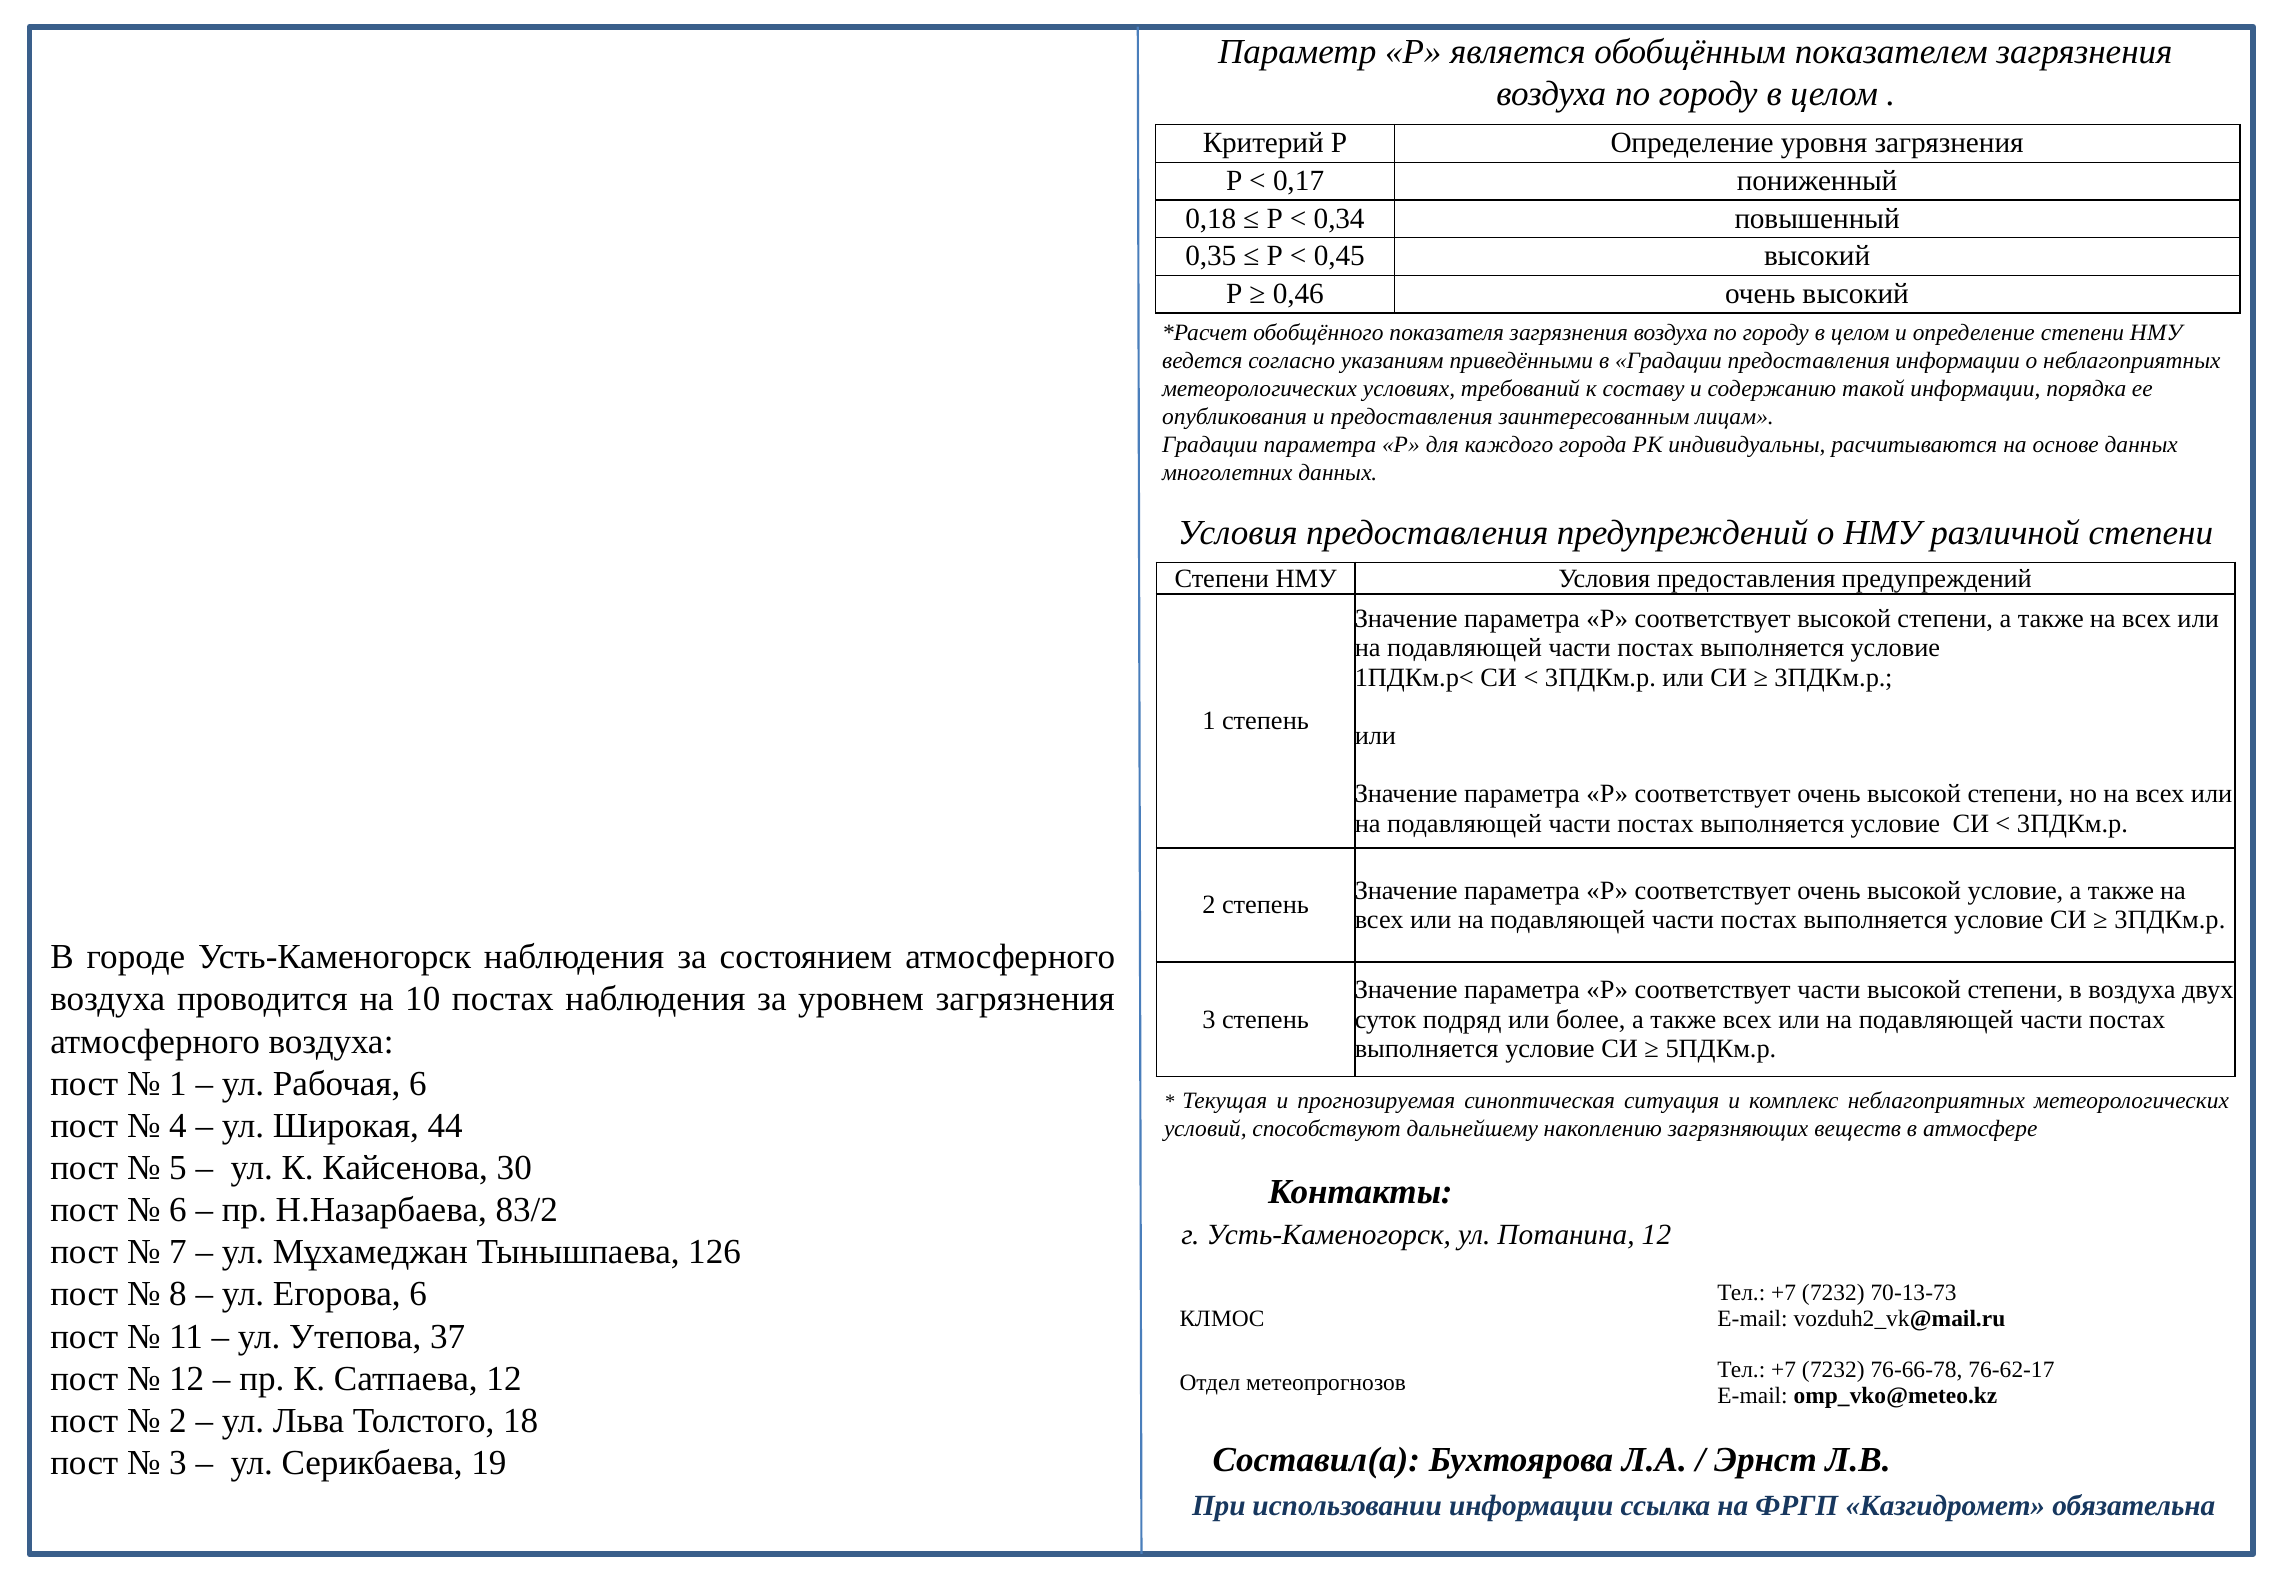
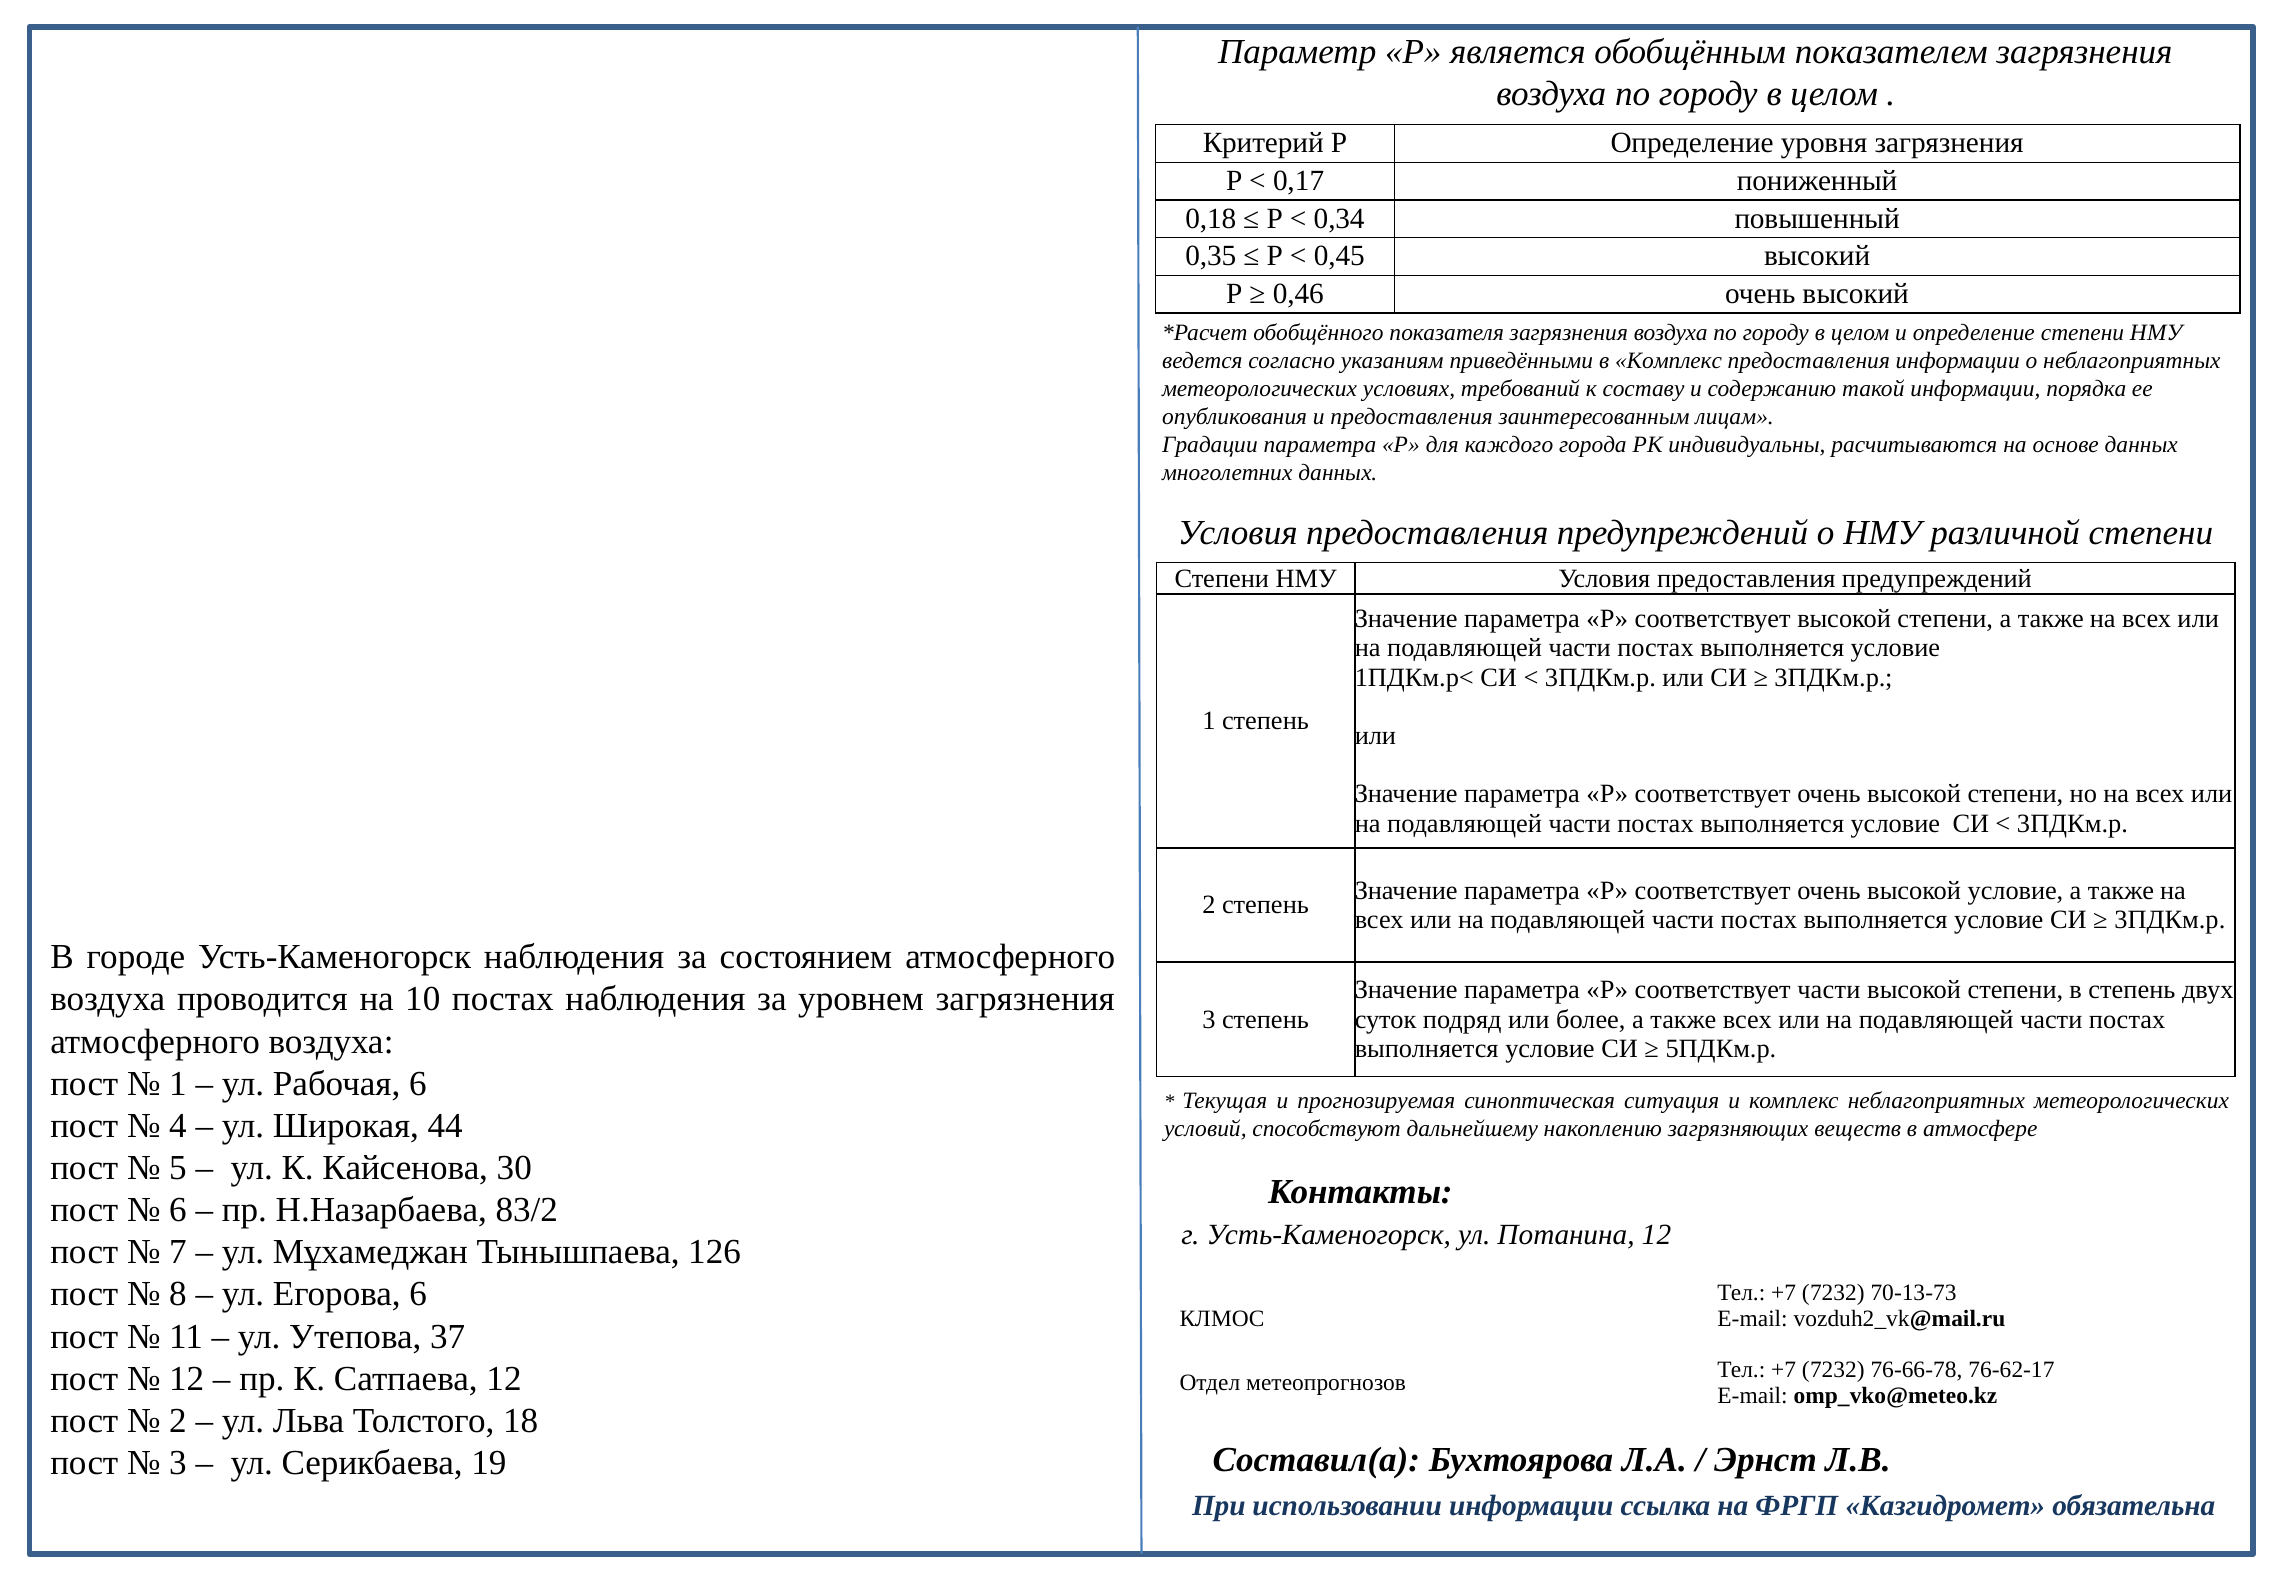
в Градации: Градации -> Комплекс
в воздуха: воздуха -> степень
